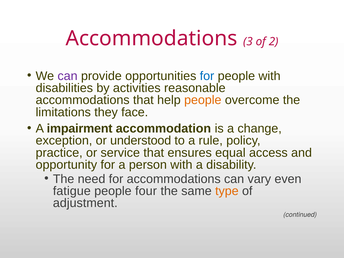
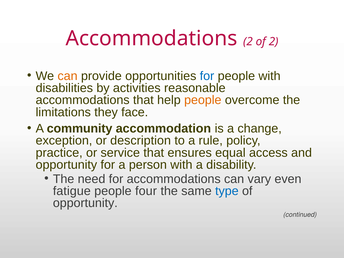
Accommodations 3: 3 -> 2
can at (68, 76) colour: purple -> orange
impairment: impairment -> community
understood: understood -> description
type colour: orange -> blue
adjustment at (85, 203): adjustment -> opportunity
